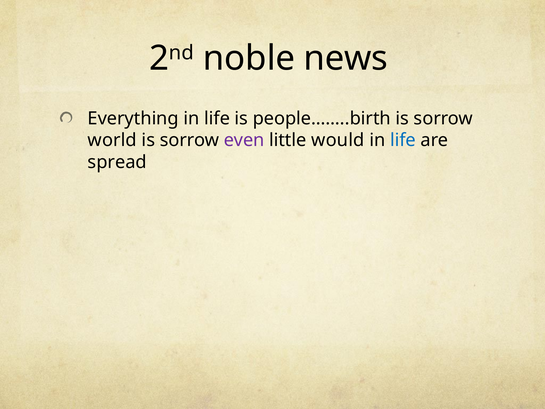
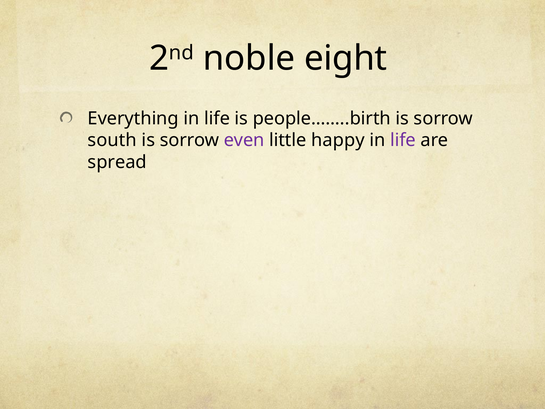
news: news -> eight
world: world -> south
would: would -> happy
life at (403, 140) colour: blue -> purple
